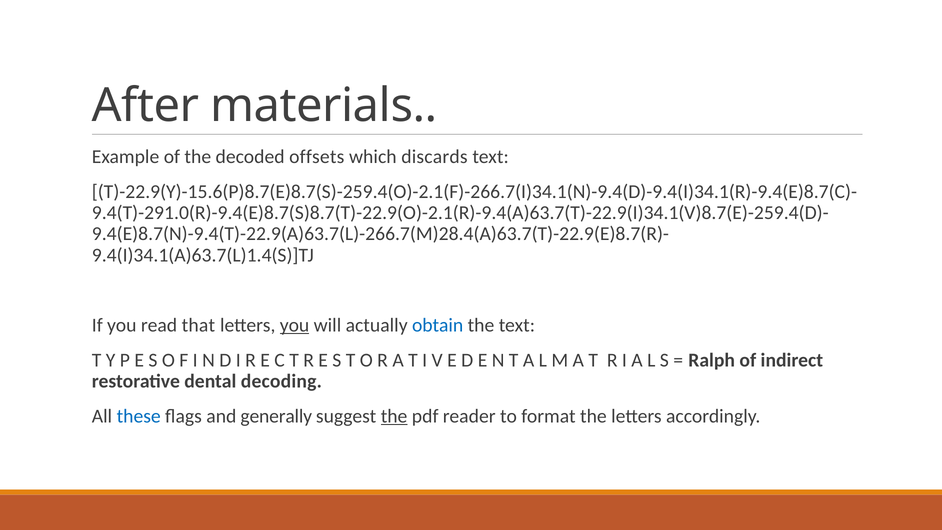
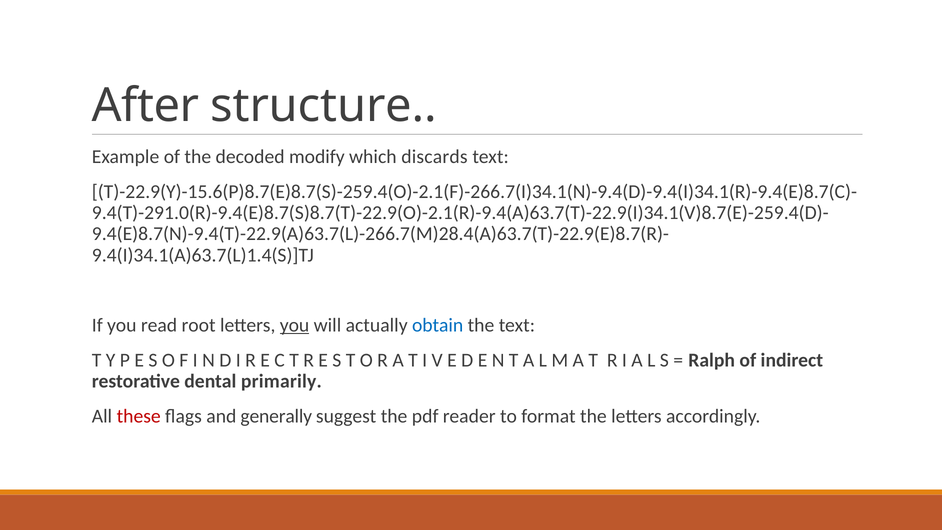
materials: materials -> structure
offsets: offsets -> modify
that: that -> root
decoding: decoding -> primarily
these colour: blue -> red
the at (394, 416) underline: present -> none
